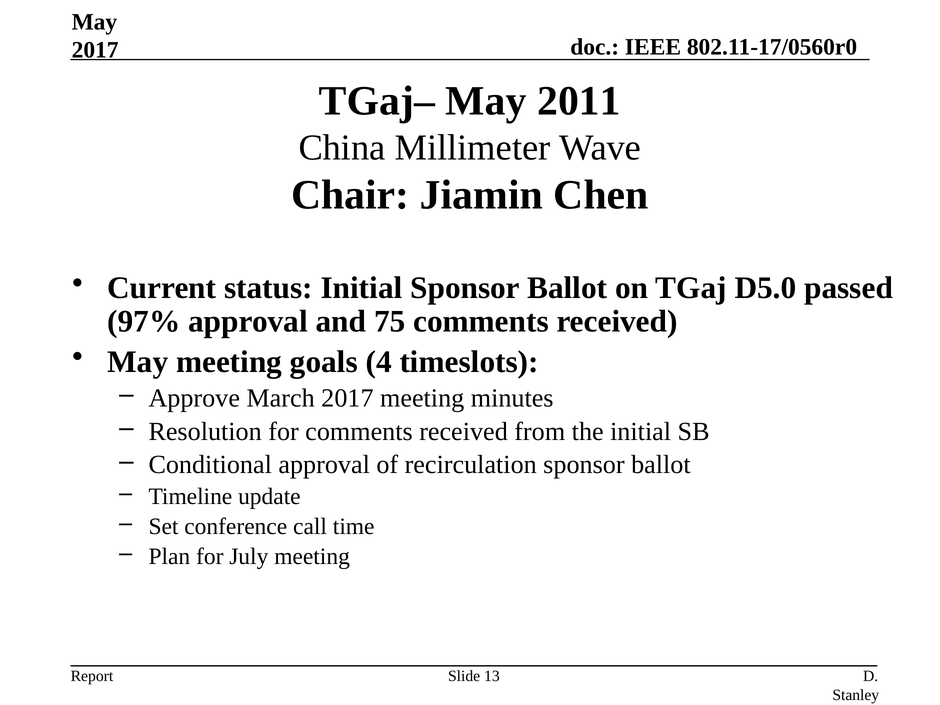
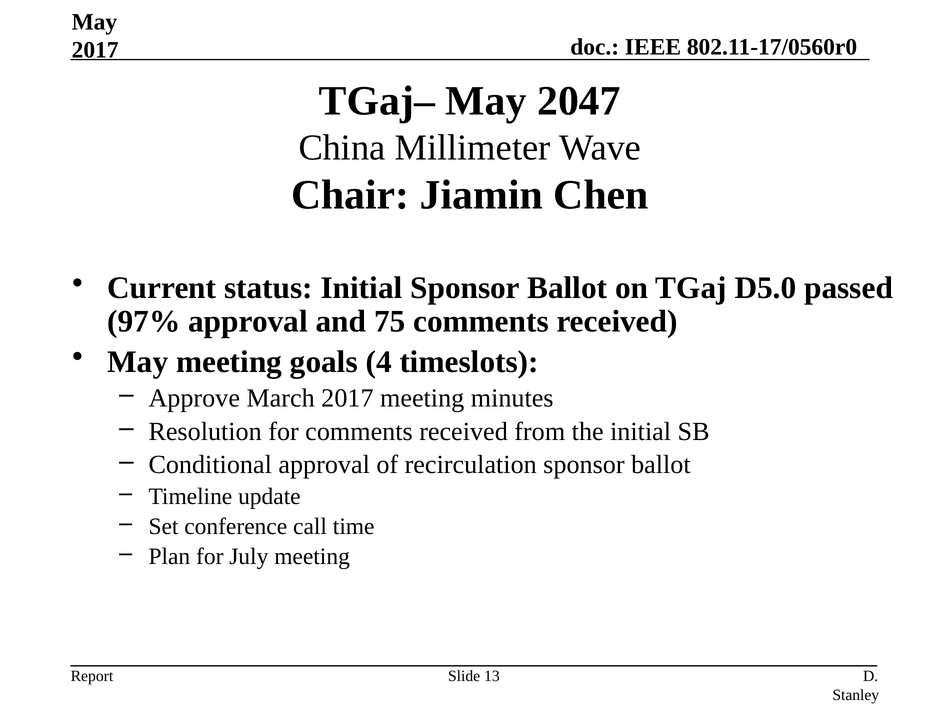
2011: 2011 -> 2047
